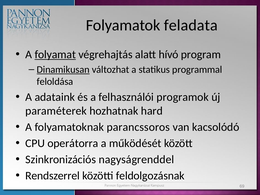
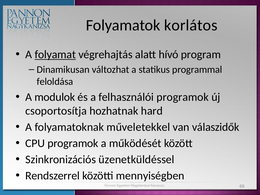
feladata: feladata -> korlátos
Dinamikusan underline: present -> none
adataink: adataink -> modulok
paraméterek: paraméterek -> csoportosítja
parancssoros: parancssoros -> műveletekkel
kacsolódó: kacsolódó -> válaszidők
CPU operátorra: operátorra -> programok
nagyságrenddel: nagyságrenddel -> üzenetküldéssel
feldolgozásnak: feldolgozásnak -> mennyiségben
